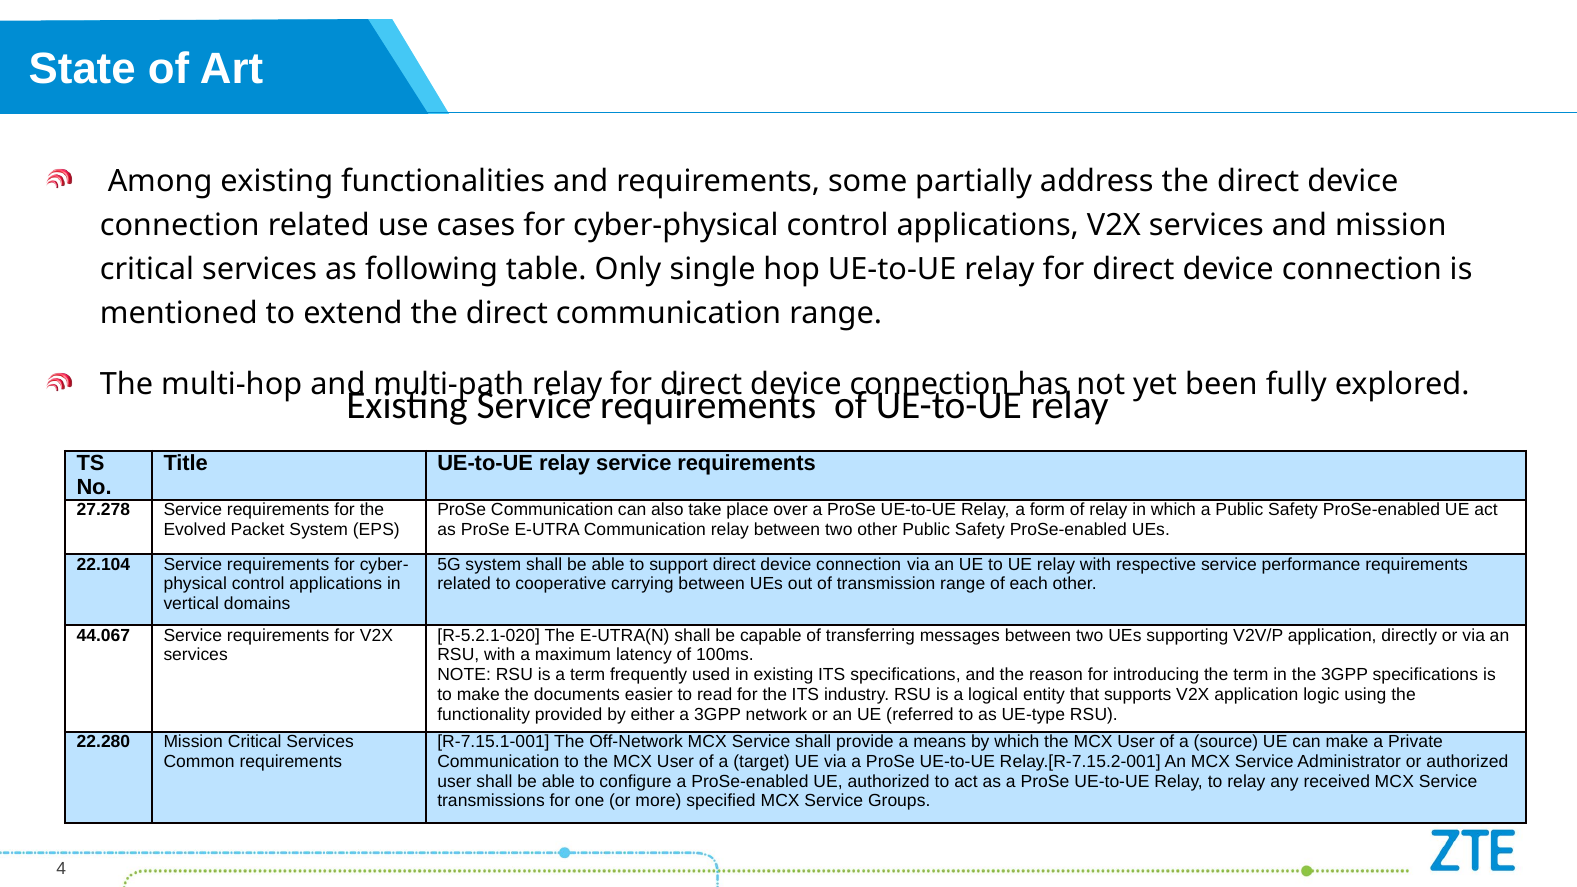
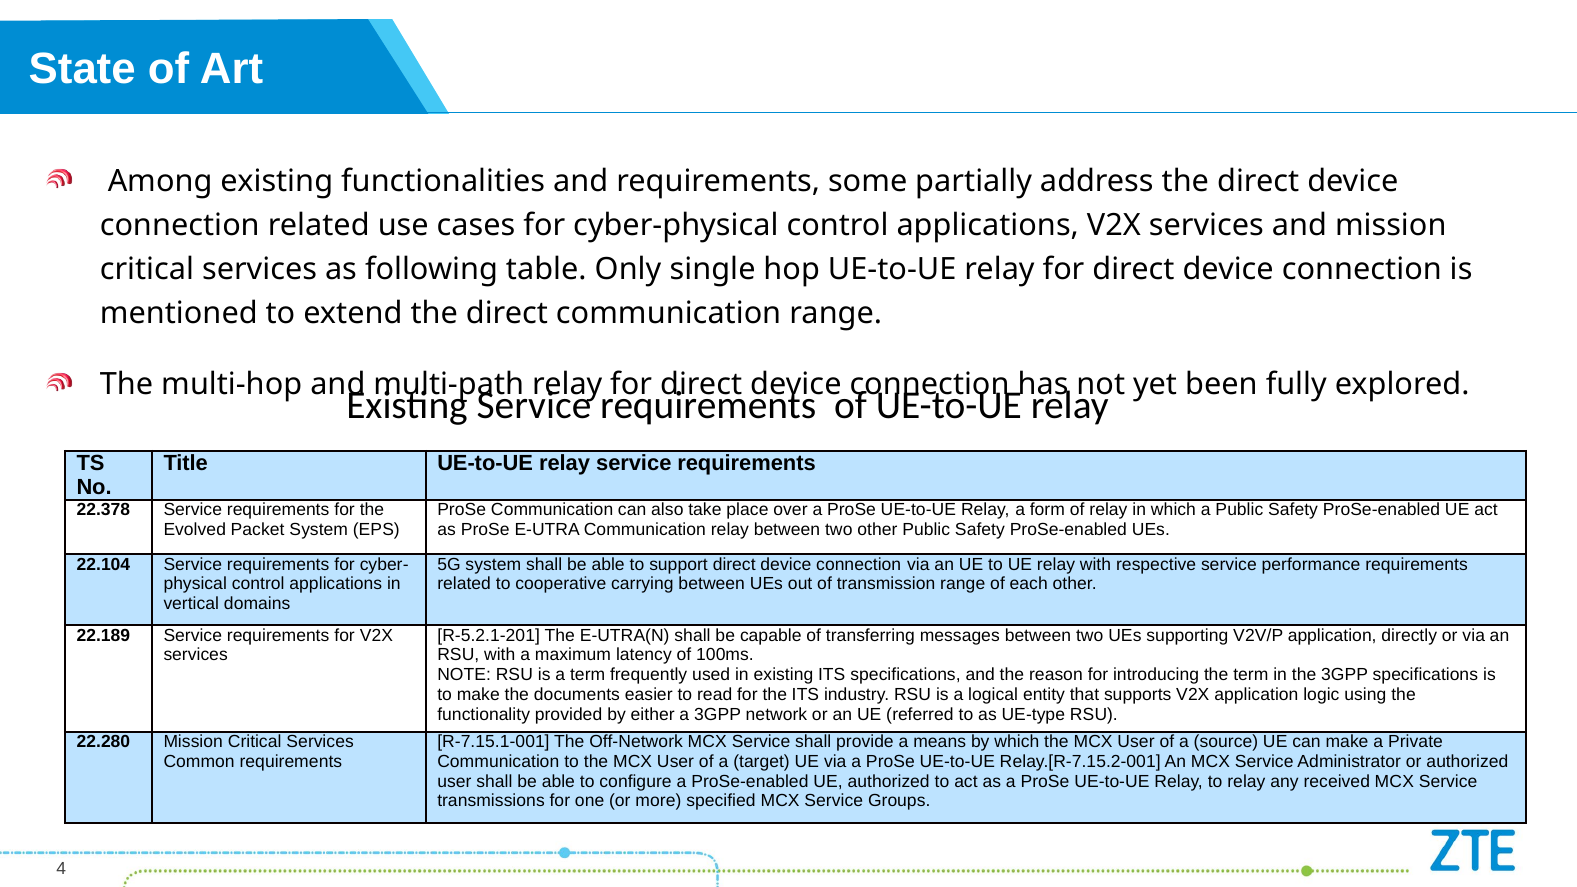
27.278: 27.278 -> 22.378
44.067: 44.067 -> 22.189
R-5.2.1-020: R-5.2.1-020 -> R-5.2.1-201
